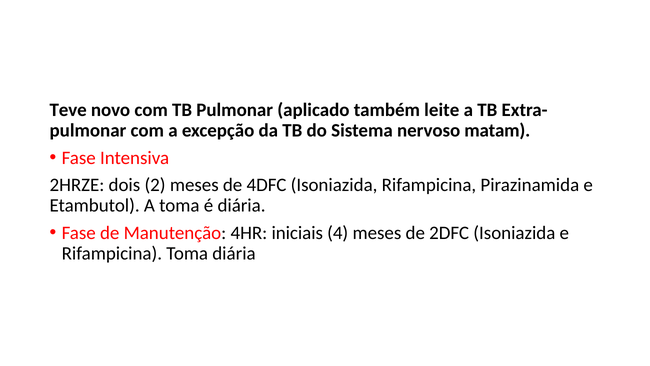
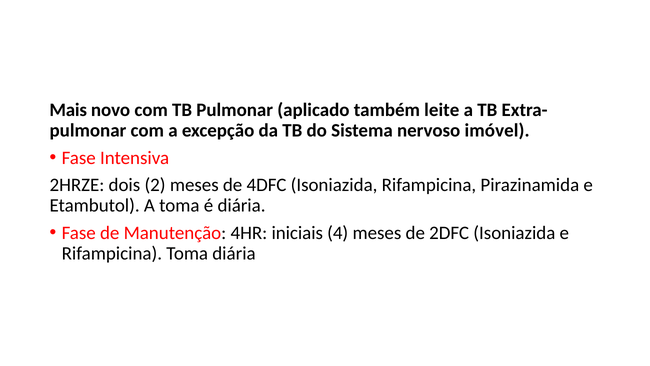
Teve: Teve -> Mais
matam: matam -> imóvel
